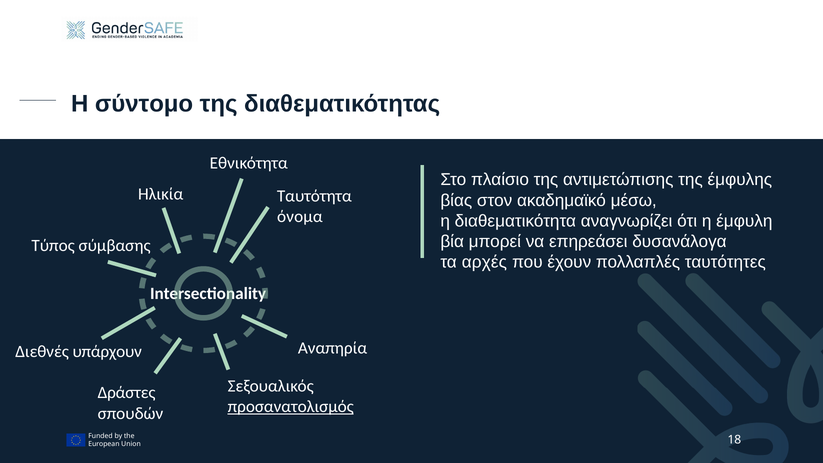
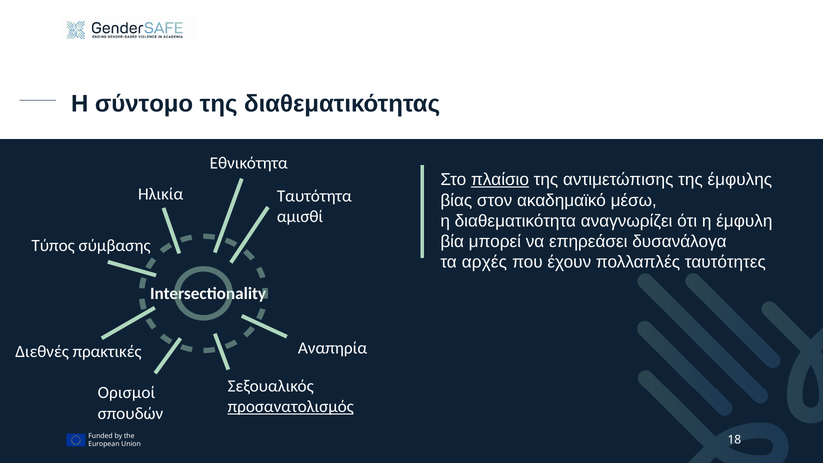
πλαίσιο underline: none -> present
όνομα: όνομα -> αμισθί
υπάρχουν: υπάρχουν -> πρακτικές
Δράστες: Δράστες -> Ορισμοί
